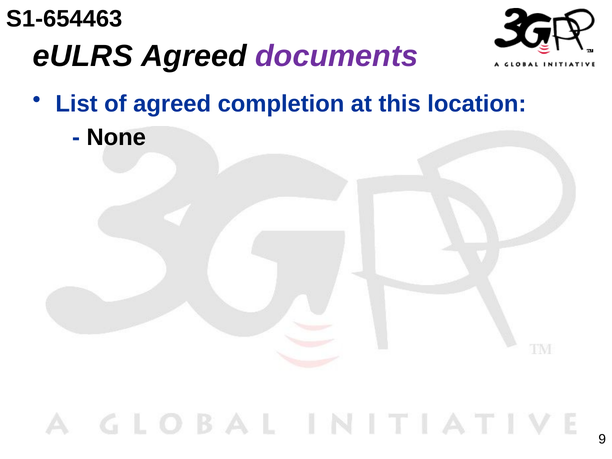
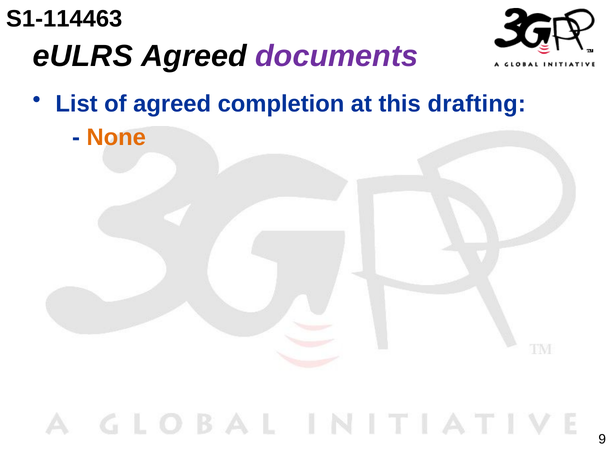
S1-654463: S1-654463 -> S1-114463
location: location -> drafting
None colour: black -> orange
